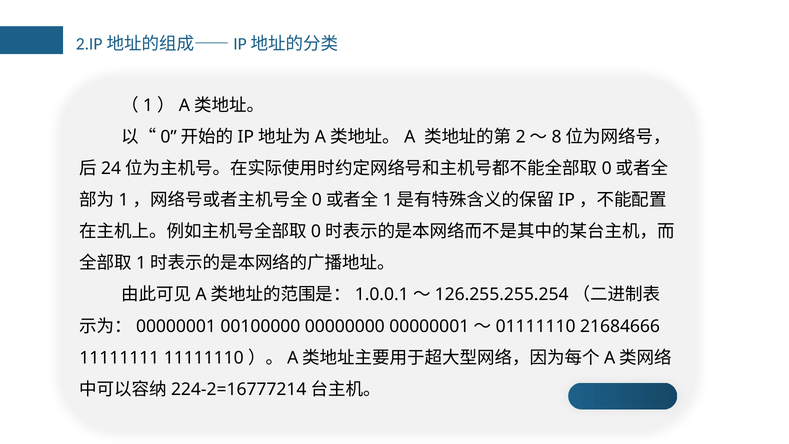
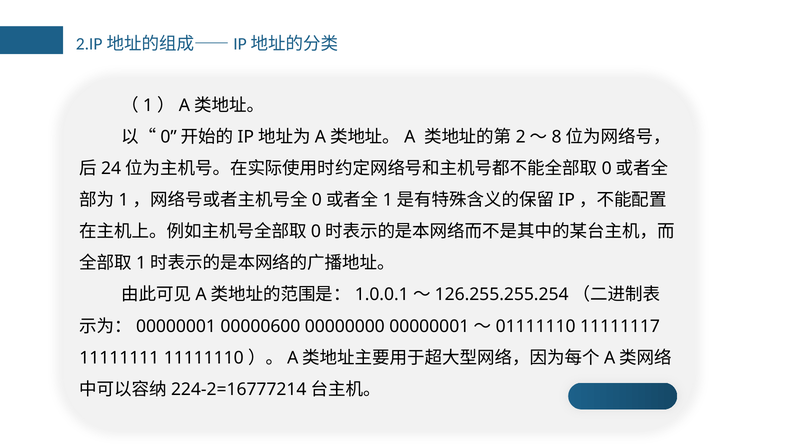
00100000: 00100000 -> 00000600
21684666: 21684666 -> 11111117
